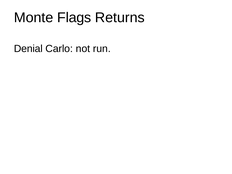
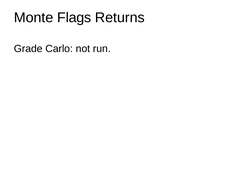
Denial: Denial -> Grade
